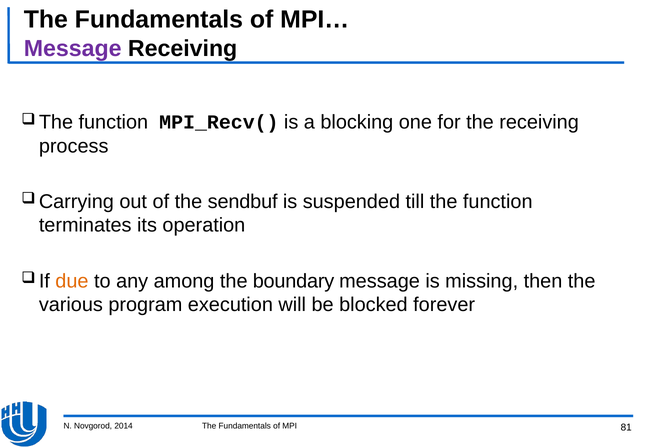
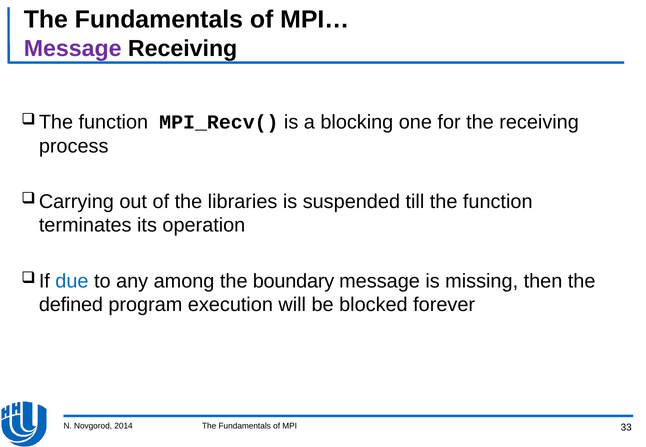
sendbuf: sendbuf -> libraries
due colour: orange -> blue
various: various -> defined
81: 81 -> 33
